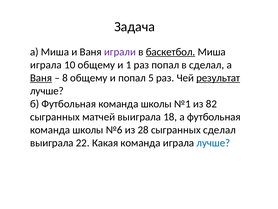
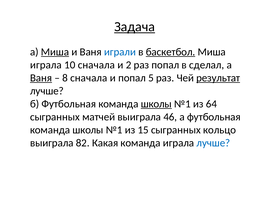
Задача underline: none -> present
Миша at (55, 52) underline: none -> present
играли colour: purple -> blue
10 общему: общему -> сначала
1: 1 -> 2
8 общему: общему -> сначала
школы at (156, 104) underline: none -> present
82: 82 -> 64
18: 18 -> 46
№6 at (114, 130): №6 -> №1
28: 28 -> 15
сыгранных сделал: сделал -> кольцо
22: 22 -> 82
